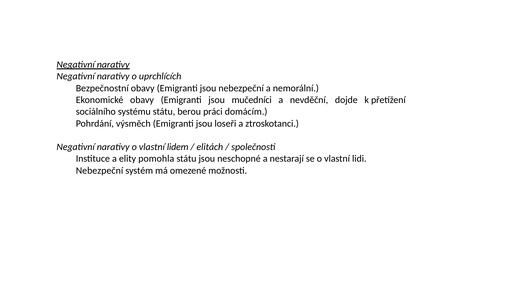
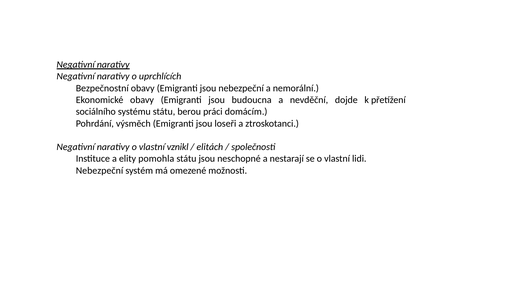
mučedníci: mučedníci -> budoucna
lidem: lidem -> vznikl
